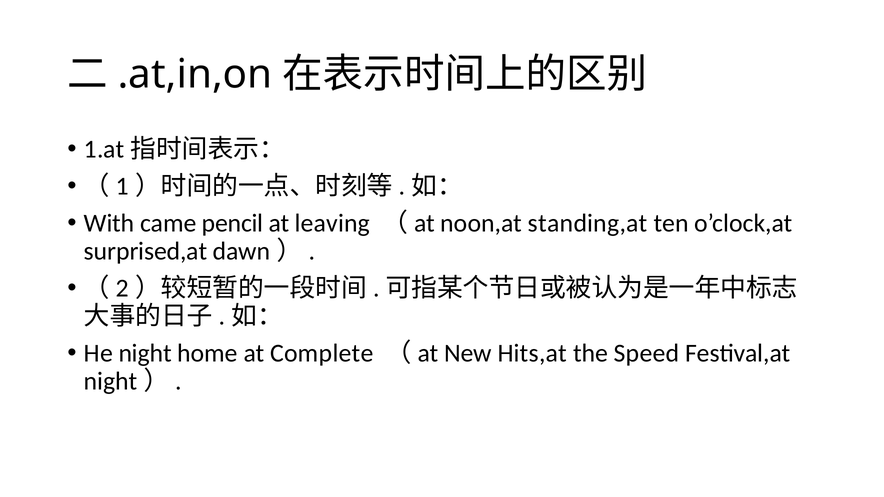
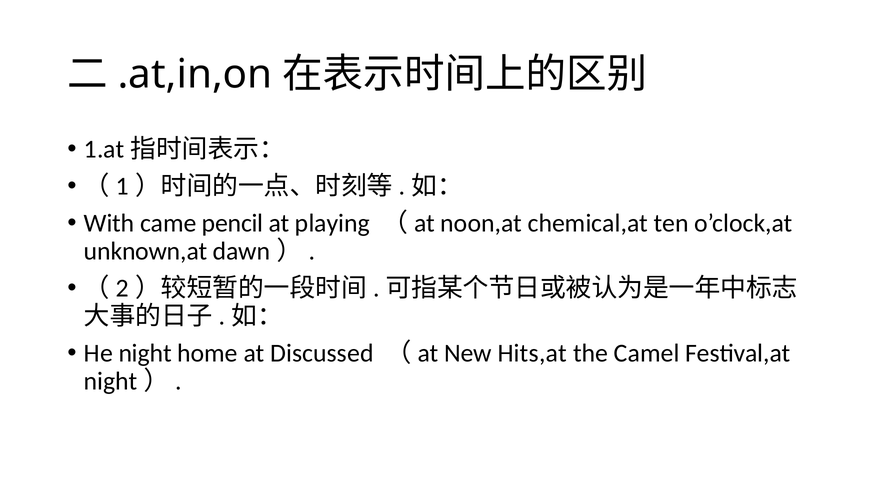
leaving: leaving -> playing
standing,at: standing,at -> chemical,at
surprised,at: surprised,at -> unknown,at
Complete: Complete -> Discussed
Speed: Speed -> Camel
